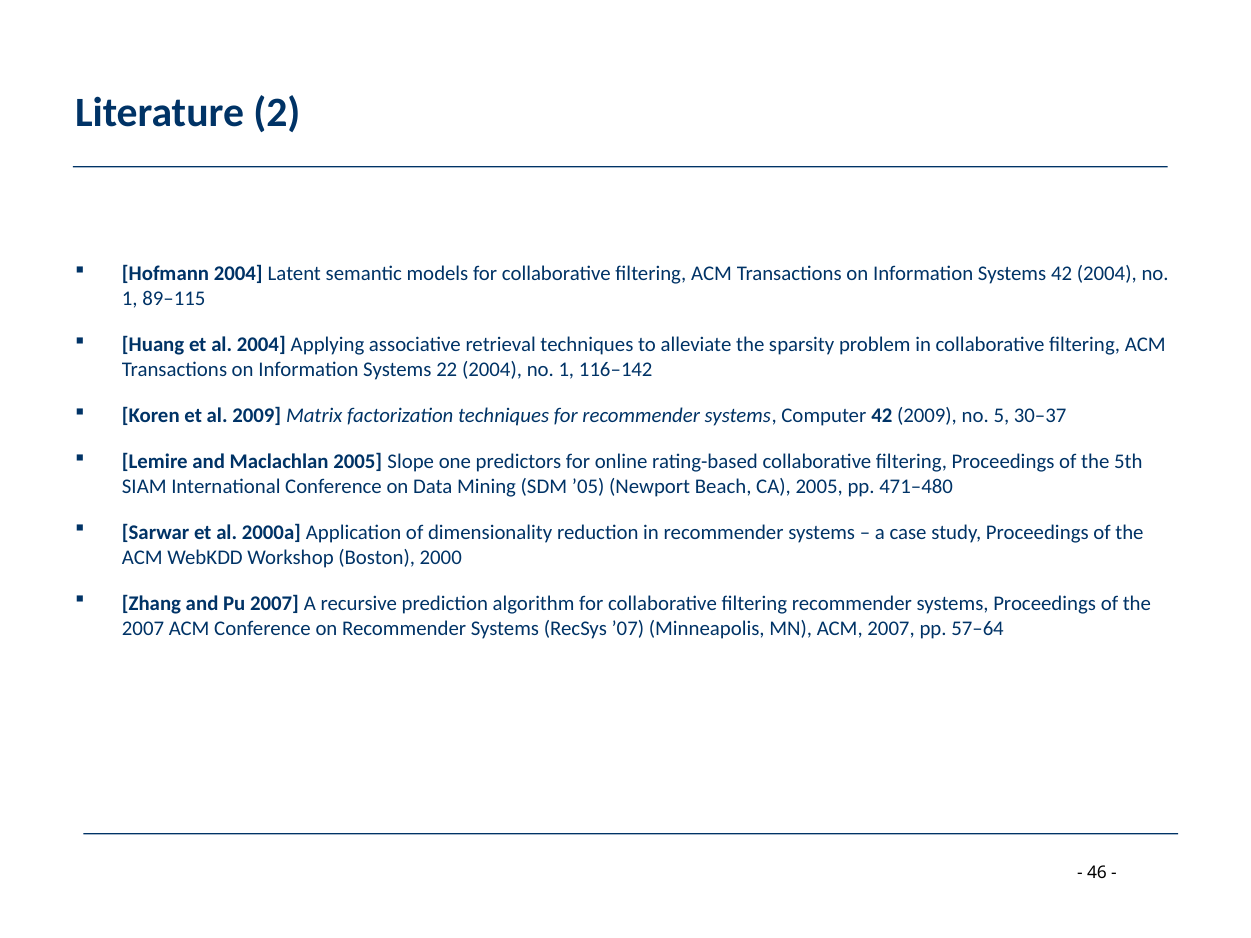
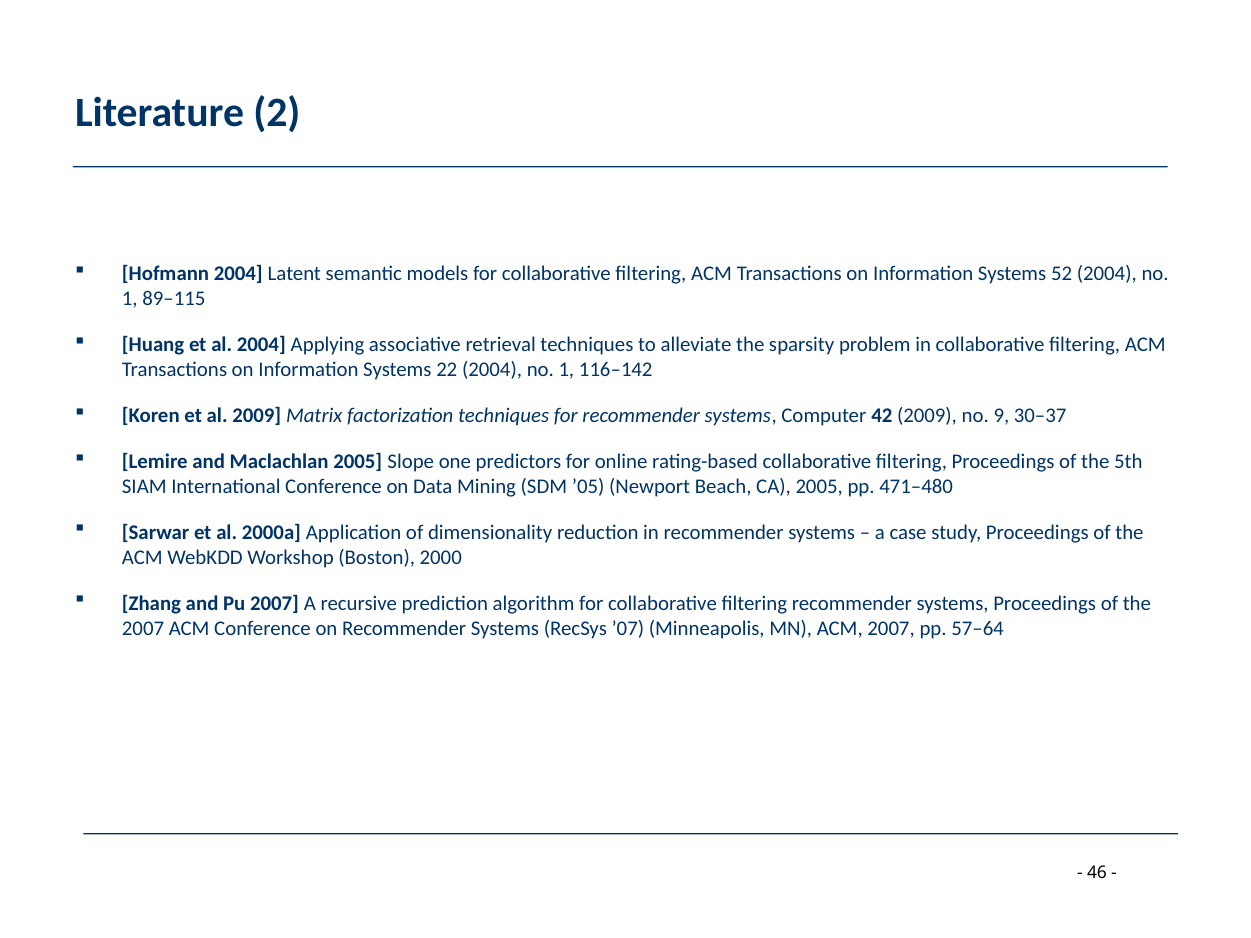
Systems 42: 42 -> 52
5: 5 -> 9
